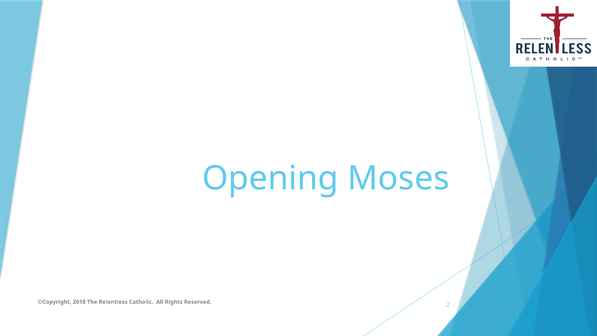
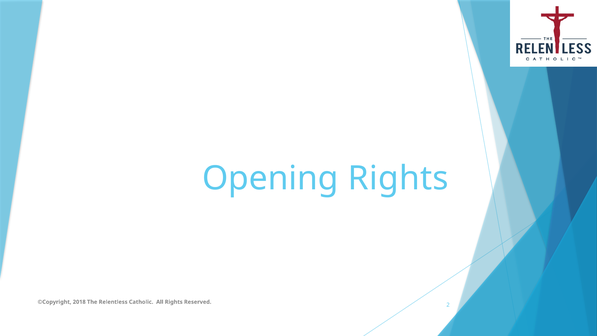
Opening Moses: Moses -> Rights
